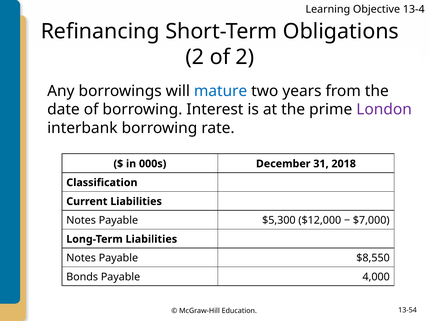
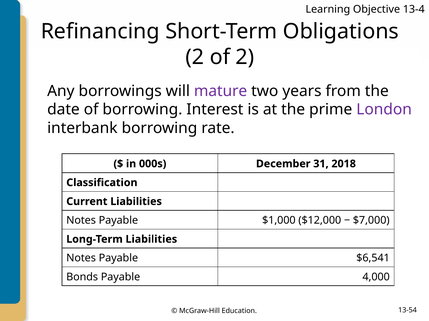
mature colour: blue -> purple
$5,300: $5,300 -> $1,000
$8,550: $8,550 -> $6,541
